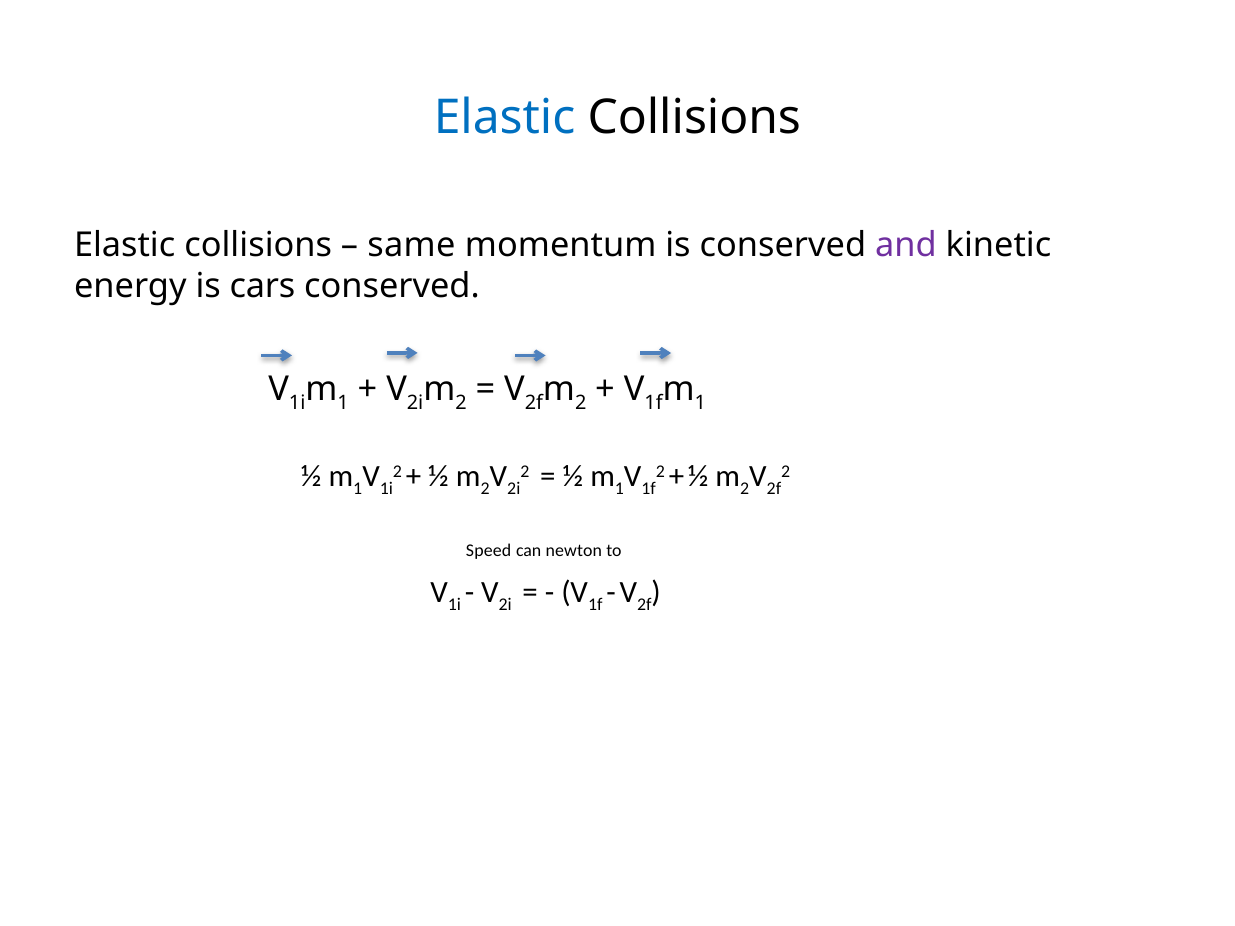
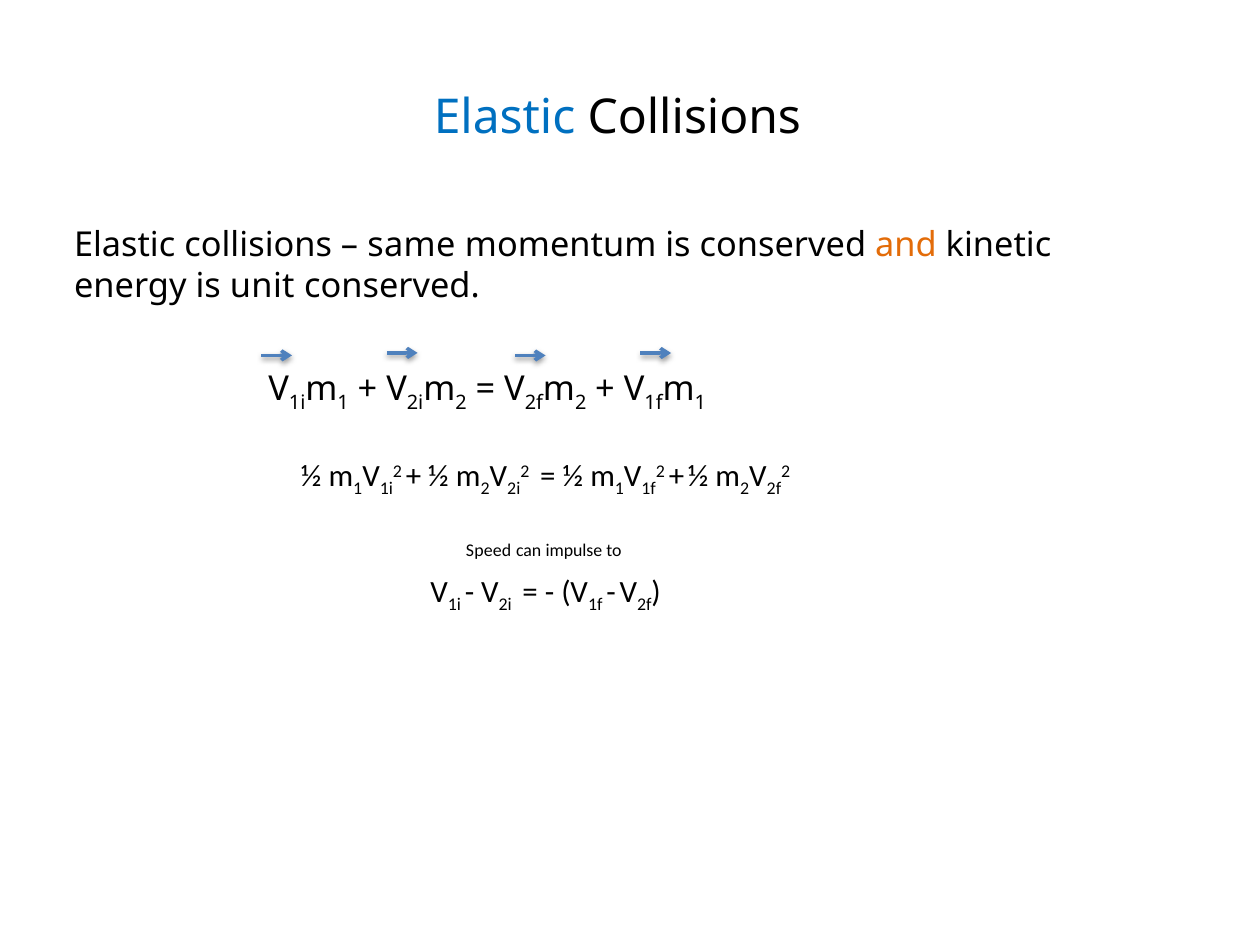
and colour: purple -> orange
cars: cars -> unit
newton: newton -> impulse
